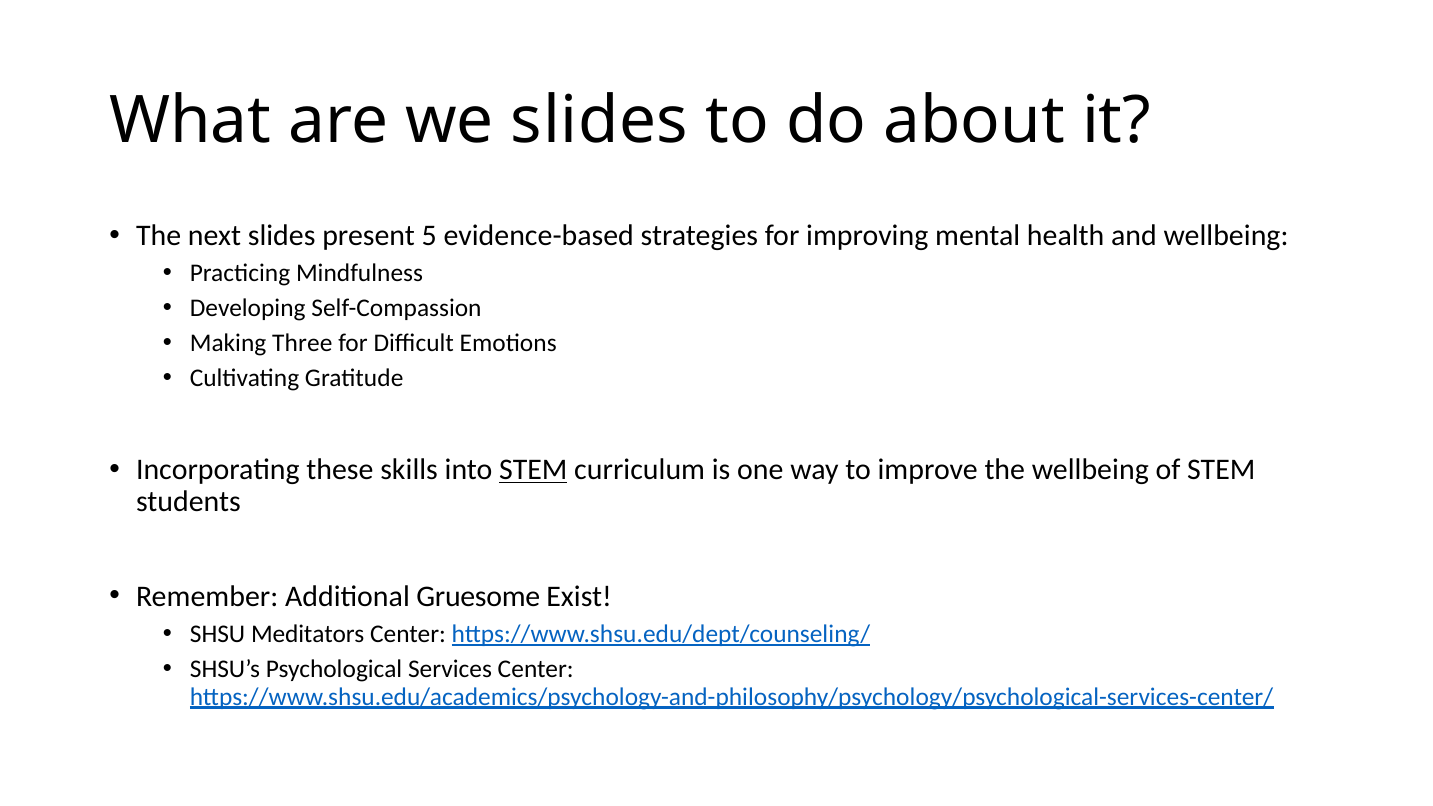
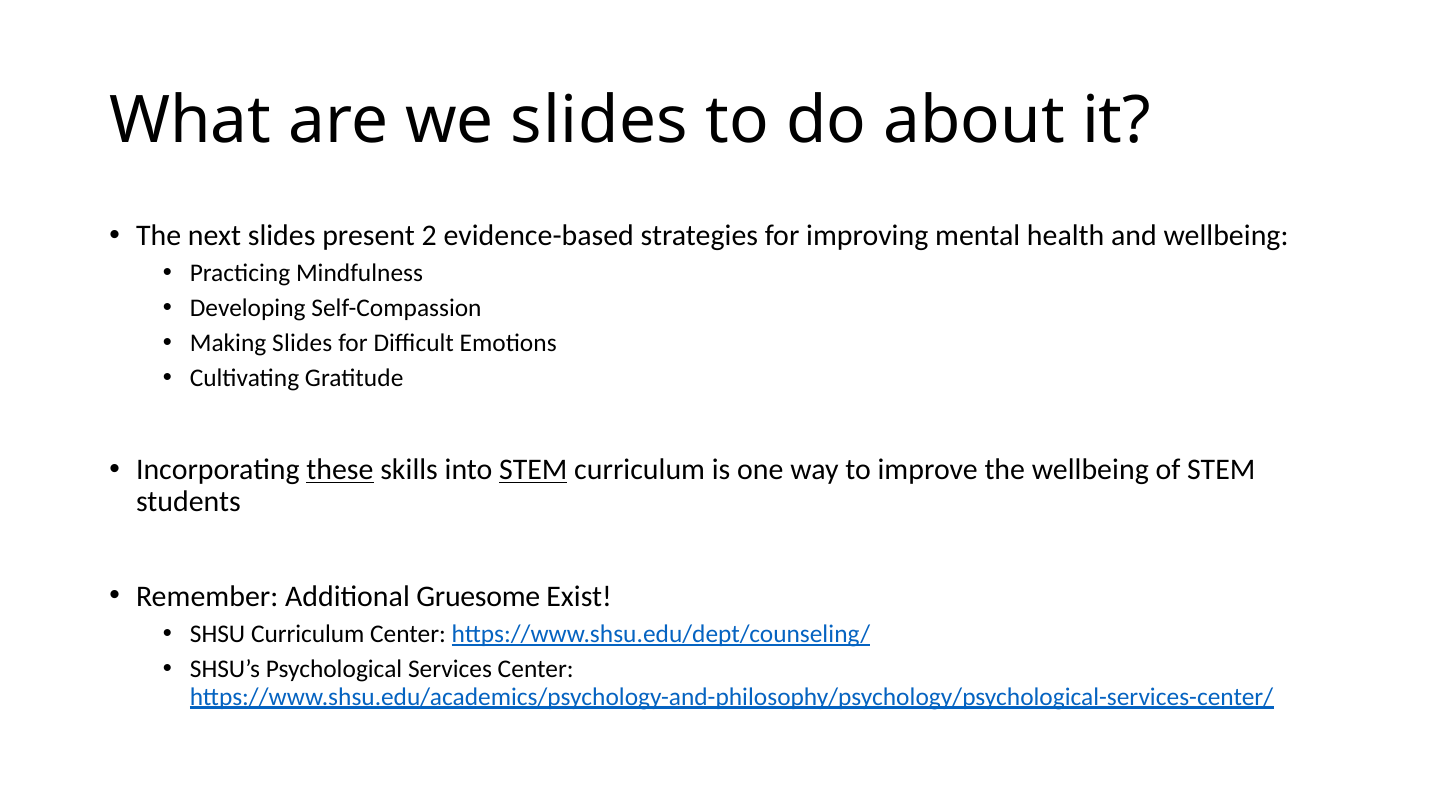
5: 5 -> 2
Making Three: Three -> Slides
these underline: none -> present
SHSU Meditators: Meditators -> Curriculum
